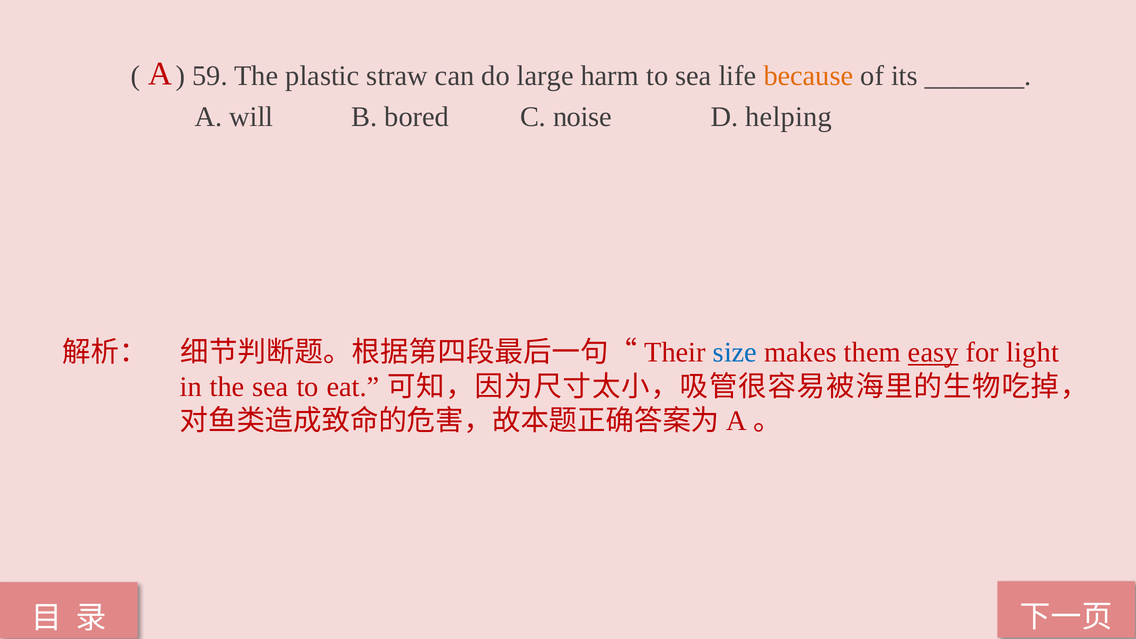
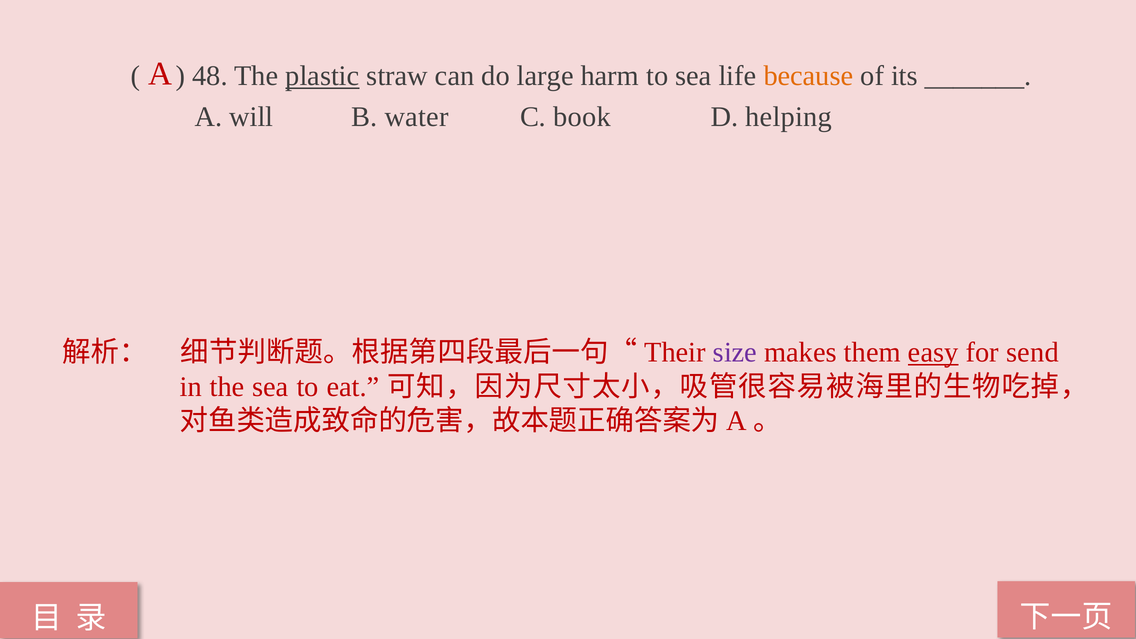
59: 59 -> 48
plastic underline: none -> present
bored: bored -> water
noise: noise -> book
size colour: blue -> purple
light: light -> send
